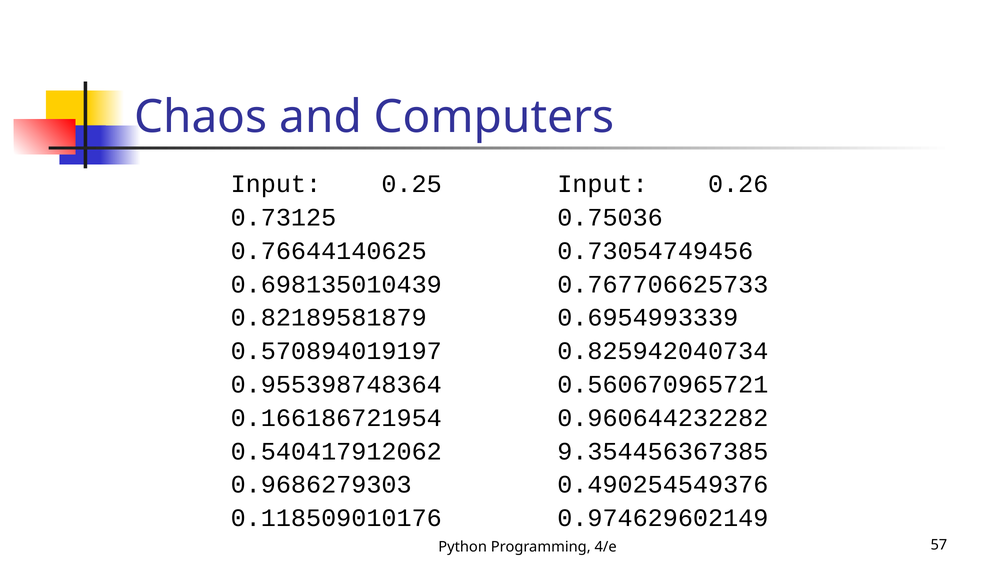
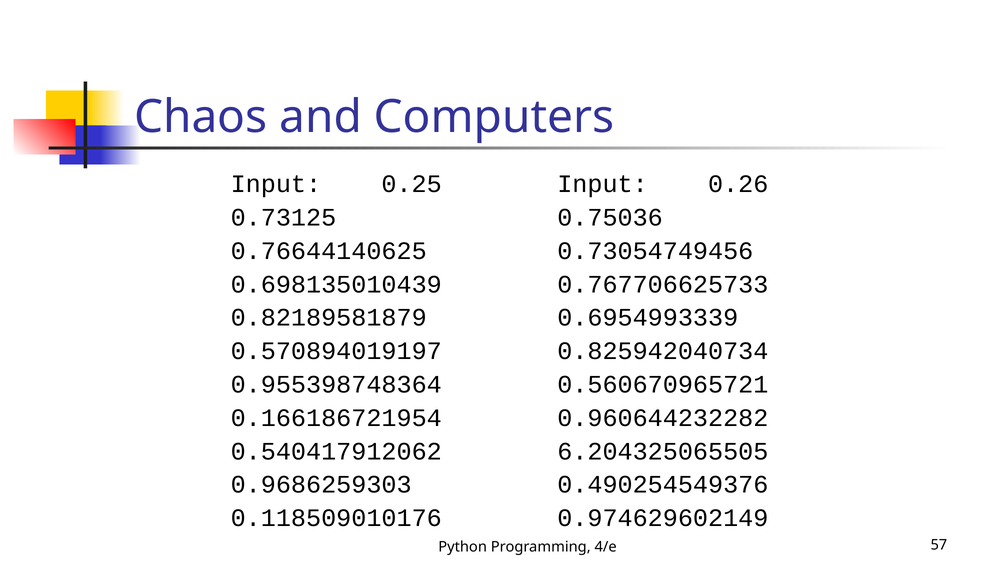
9.354456367385: 9.354456367385 -> 6.204325065505
0.9686279303: 0.9686279303 -> 0.9686259303
